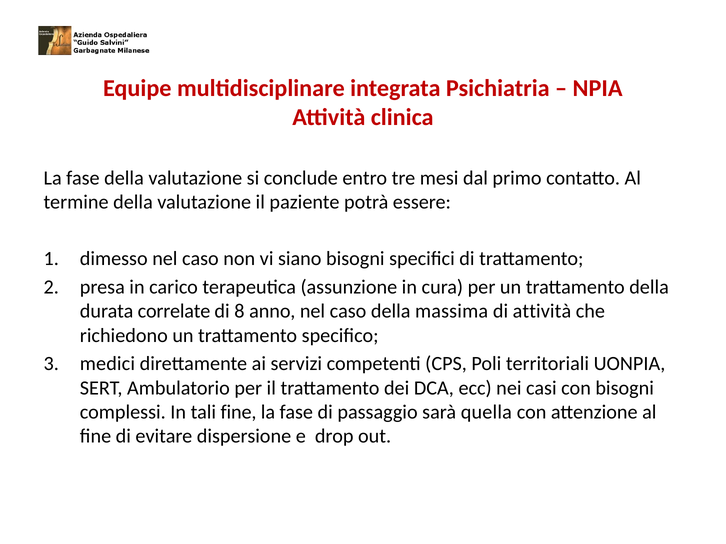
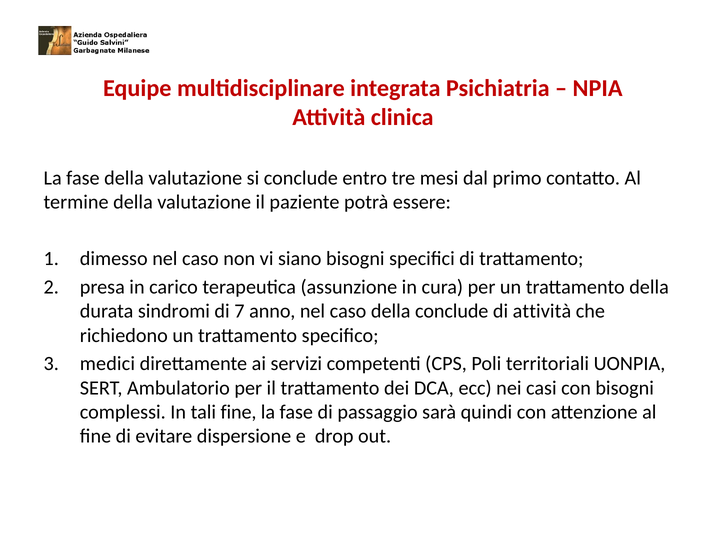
correlate: correlate -> sindromi
8: 8 -> 7
della massima: massima -> conclude
quella: quella -> quindi
